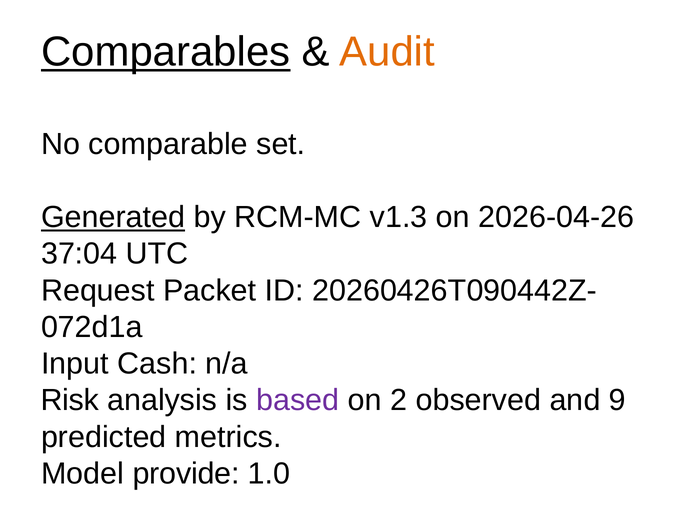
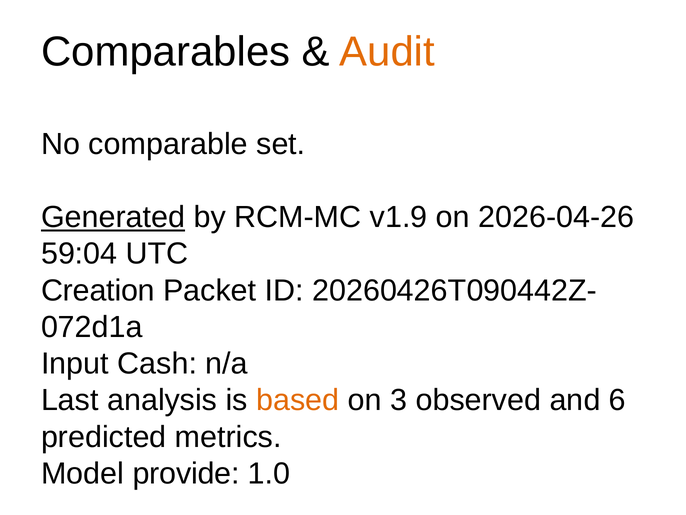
Comparables underline: present -> none
v1.3: v1.3 -> v1.9
37:04: 37:04 -> 59:04
Request: Request -> Creation
Risk: Risk -> Last
based colour: purple -> orange
2: 2 -> 3
9: 9 -> 6
